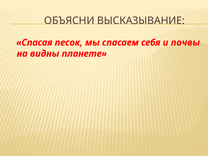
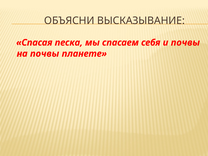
песок: песок -> песка
на видны: видны -> почвы
